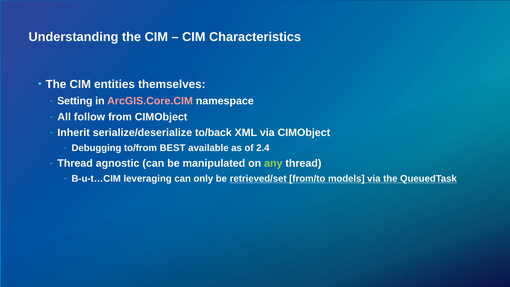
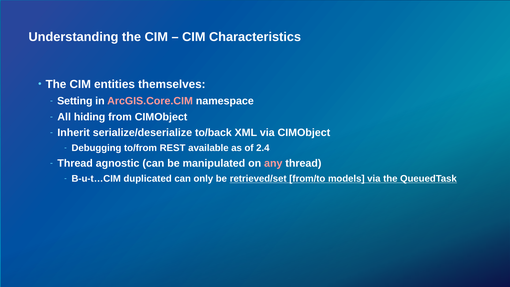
follow: follow -> hiding
BEST: BEST -> REST
any colour: light green -> pink
leveraging: leveraging -> duplicated
